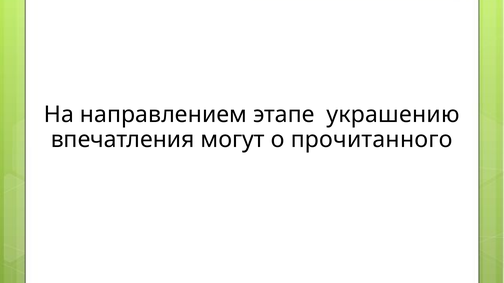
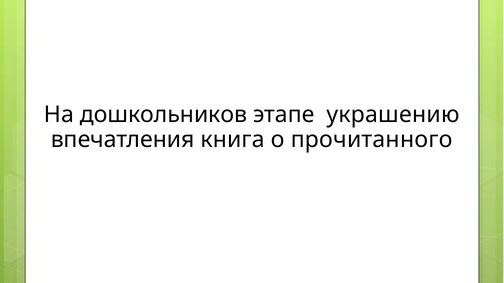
направлением: направлением -> дошкольников
могут: могут -> книга
